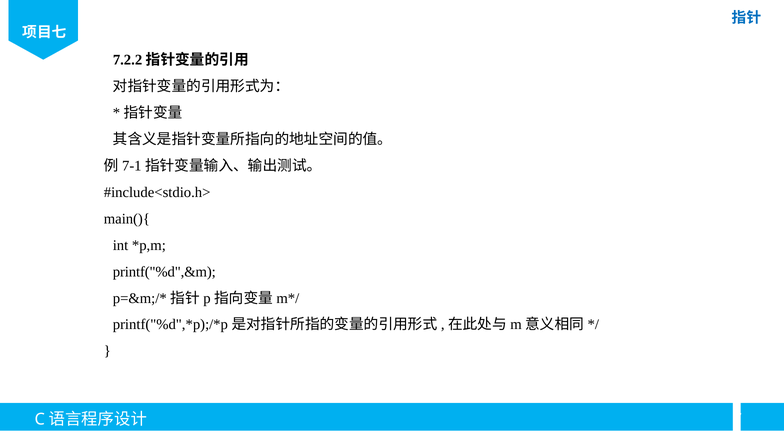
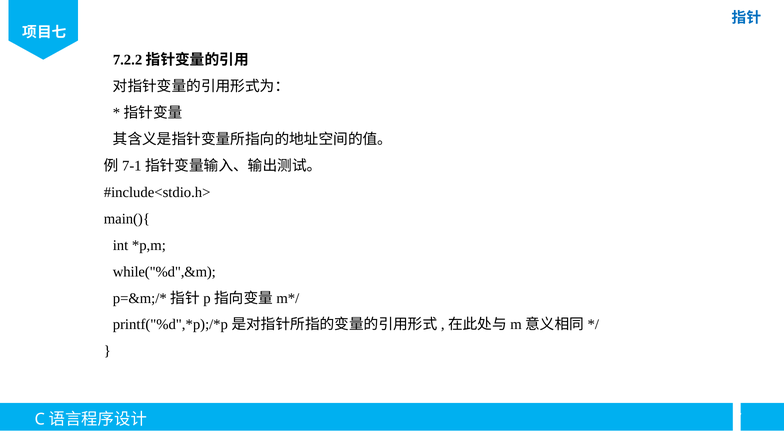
printf("%d",&m: printf("%d",&m -> while("%d",&m
